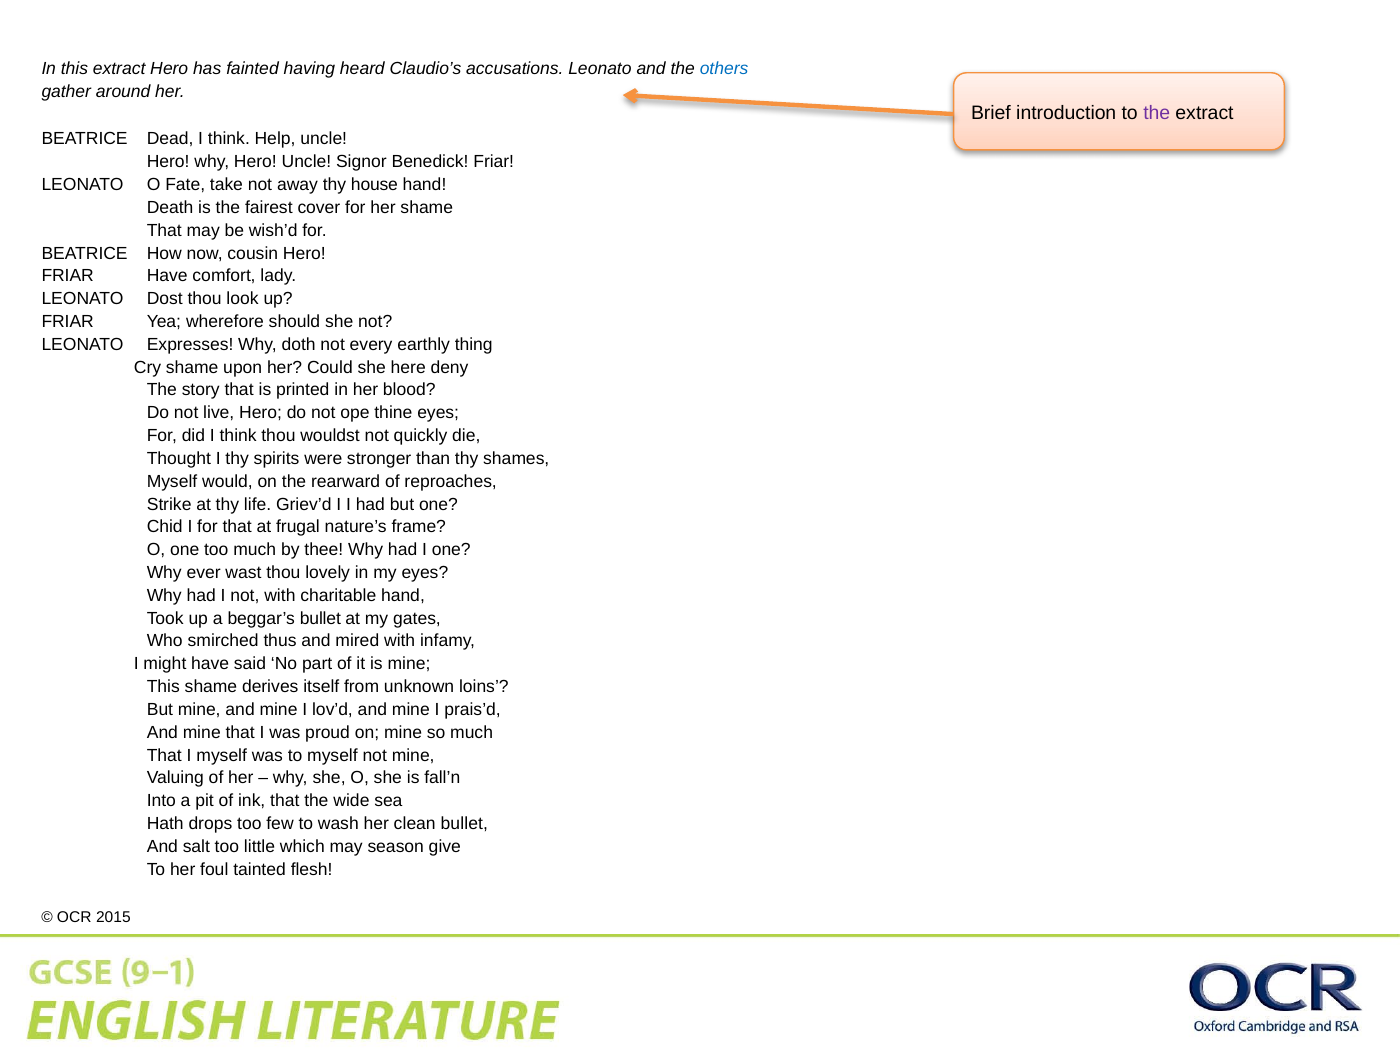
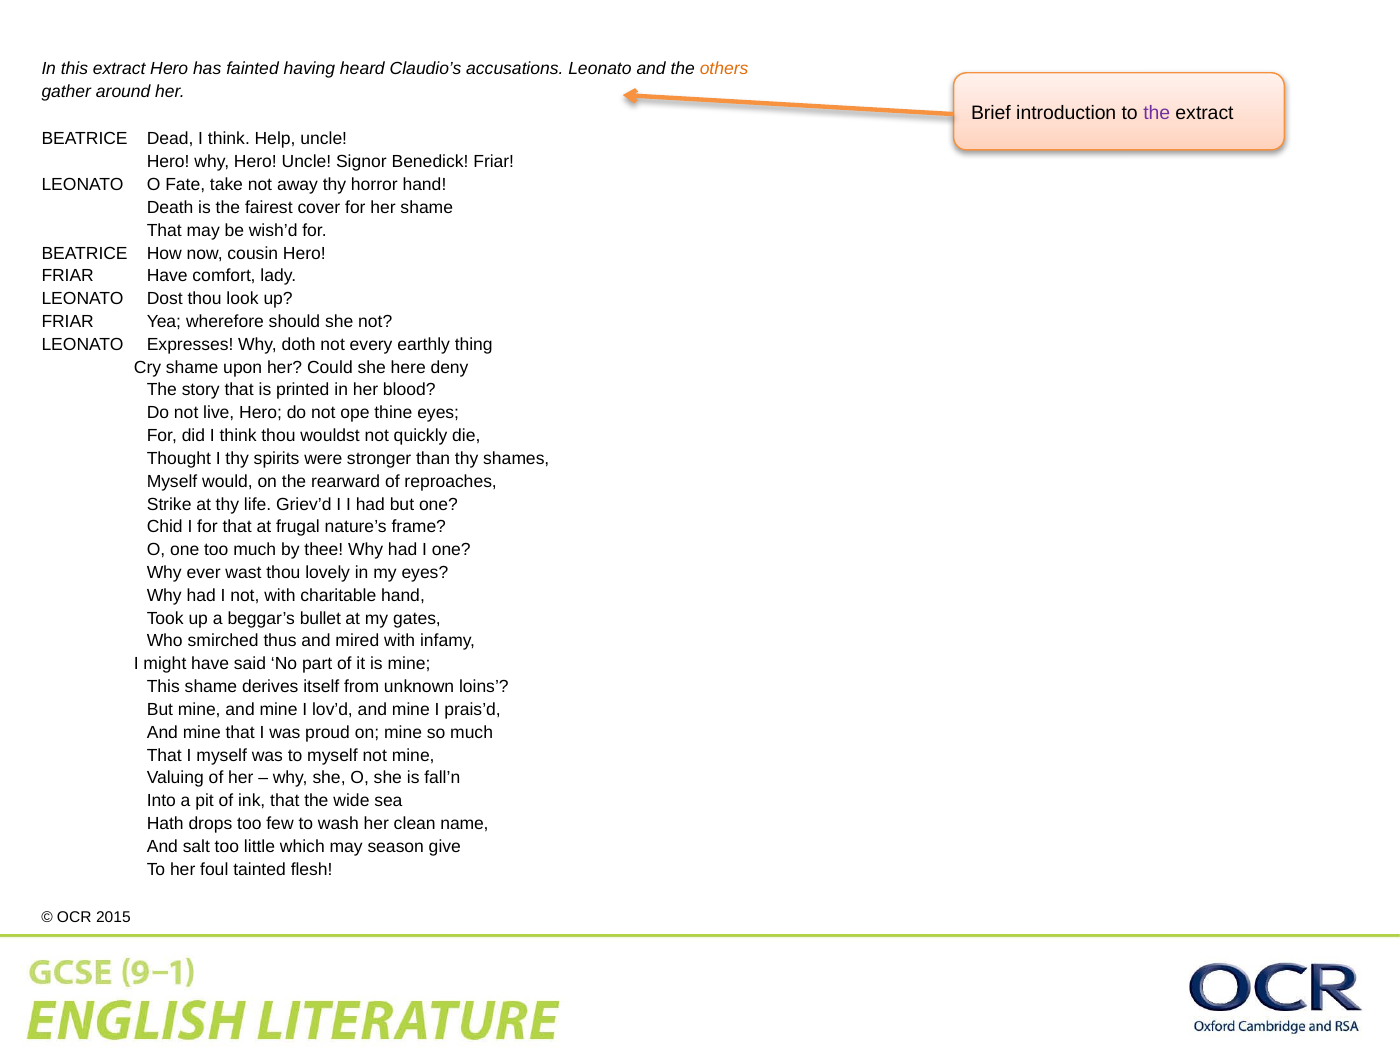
others colour: blue -> orange
house: house -> horror
clean bullet: bullet -> name
